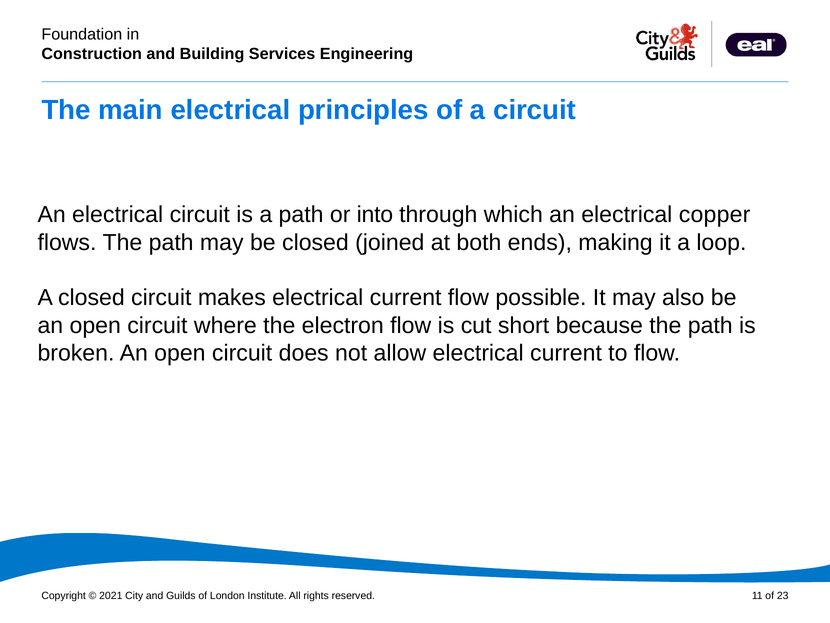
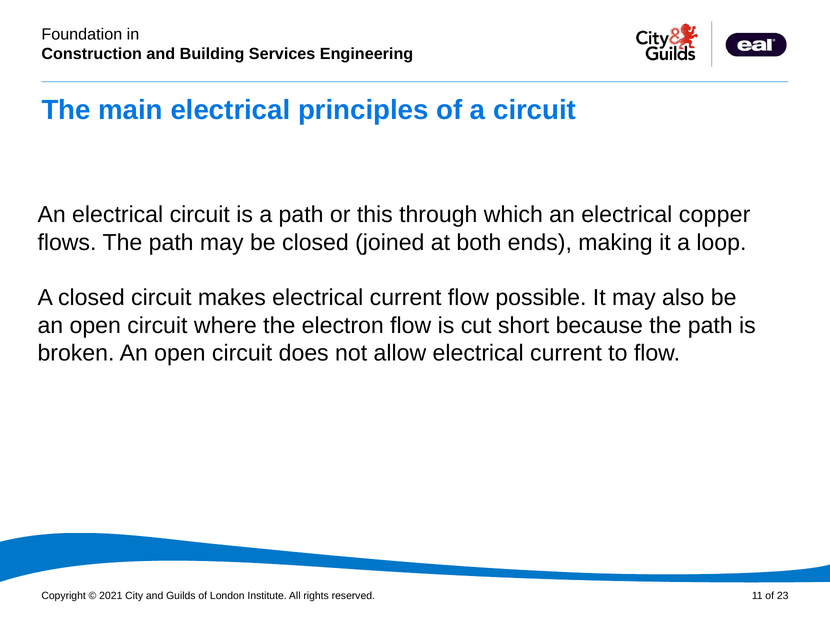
into: into -> this
